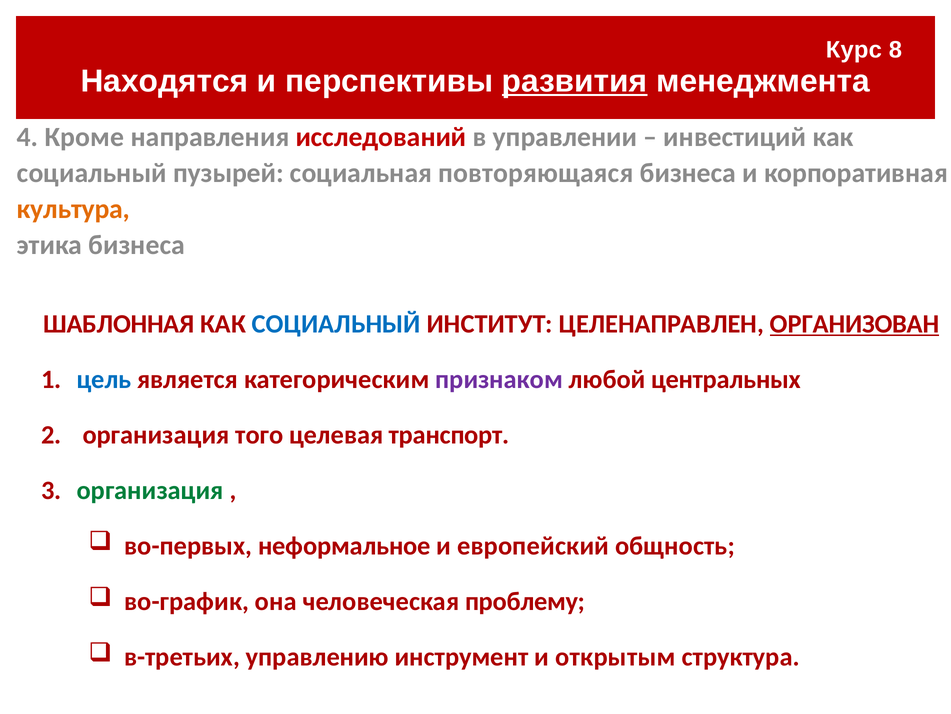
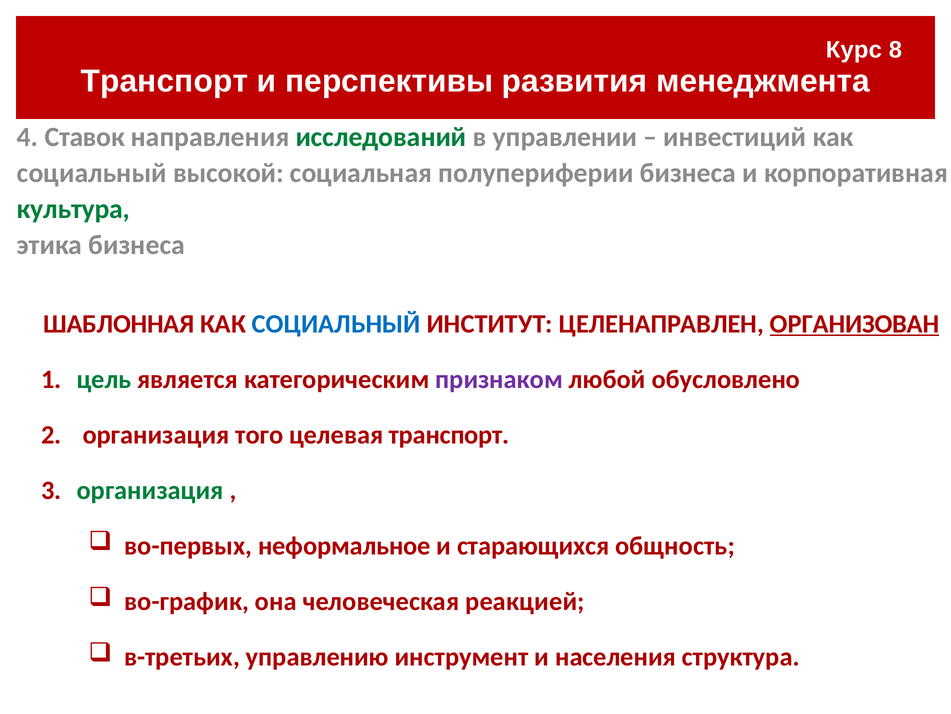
Находятся at (164, 81): Находятся -> Транспорт
развития underline: present -> none
Кроме: Кроме -> Ставок
исследований colour: red -> green
пузырей: пузырей -> высокой
повторяющаяся: повторяющаяся -> полупериферии
культура colour: orange -> green
цель colour: blue -> green
центральных: центральных -> обусловлено
европейский: европейский -> старающихся
проблему: проблему -> реакцией
открытым: открытым -> населения
